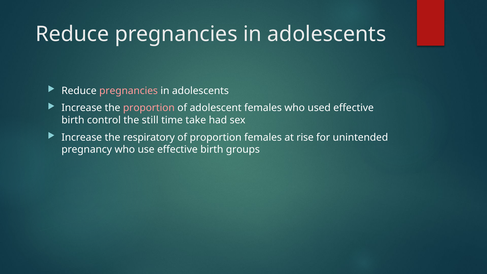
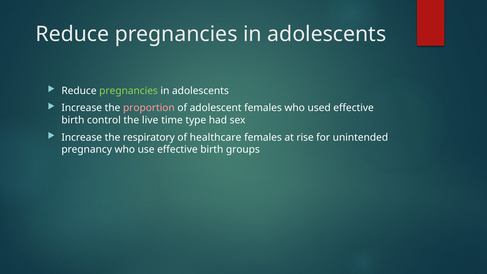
pregnancies at (129, 91) colour: pink -> light green
still: still -> live
take: take -> type
of proportion: proportion -> healthcare
